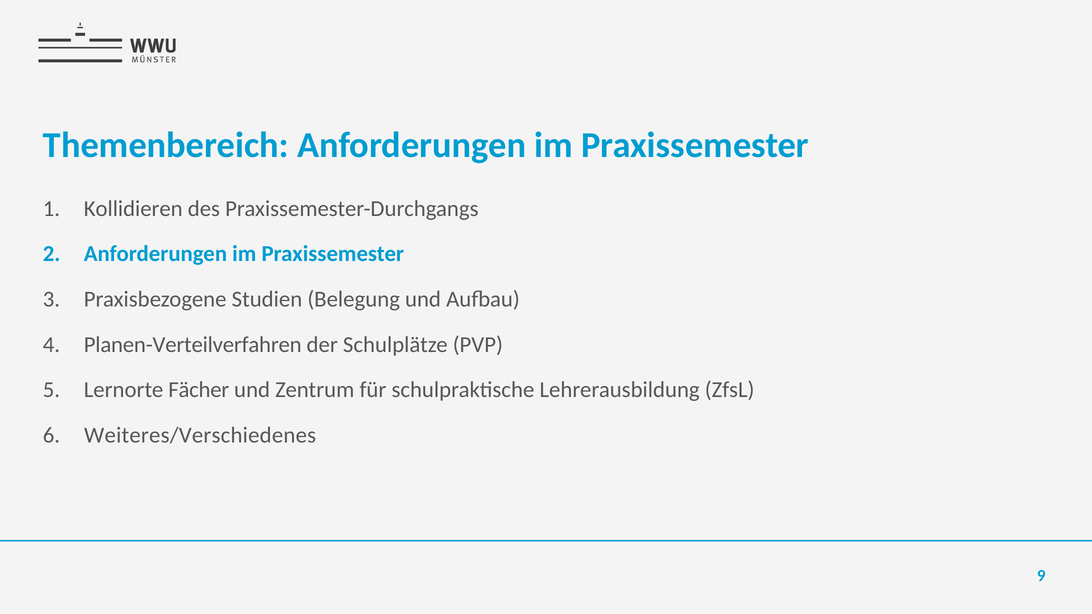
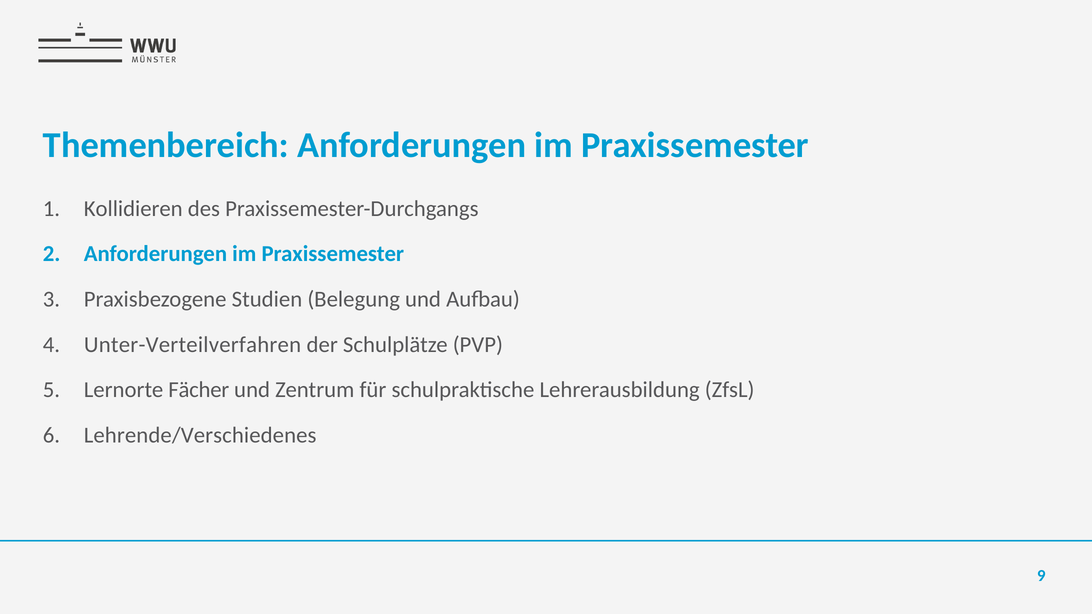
Planen-Verteilverfahren: Planen-Verteilverfahren -> Unter-Verteilverfahren
Weiteres/Verschiedenes: Weiteres/Verschiedenes -> Lehrende/Verschiedenes
